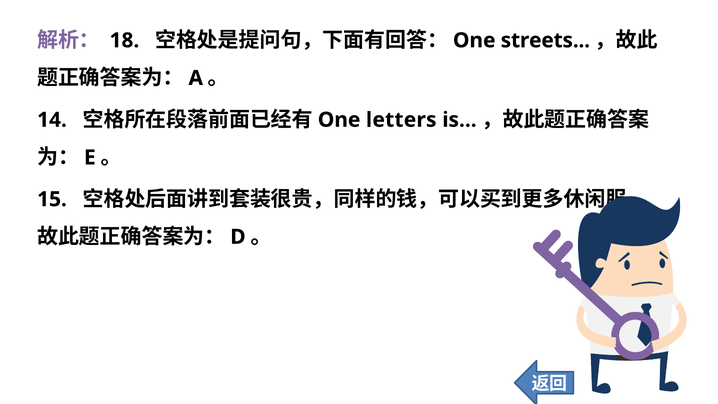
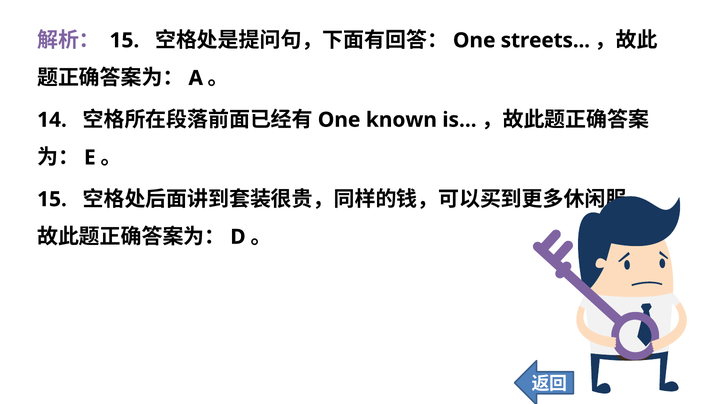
18 at (124, 40): 18 -> 15
letters: letters -> known
